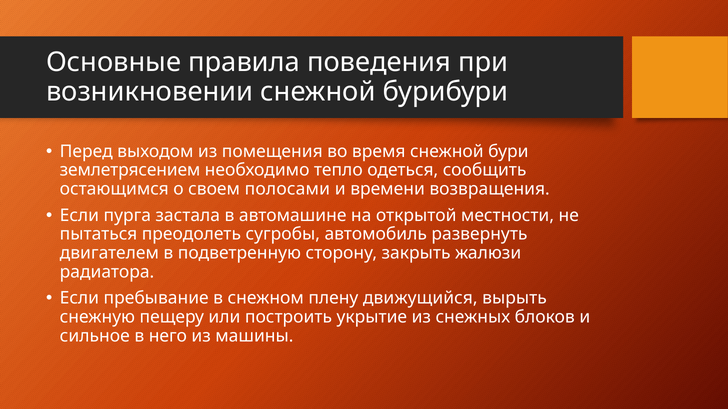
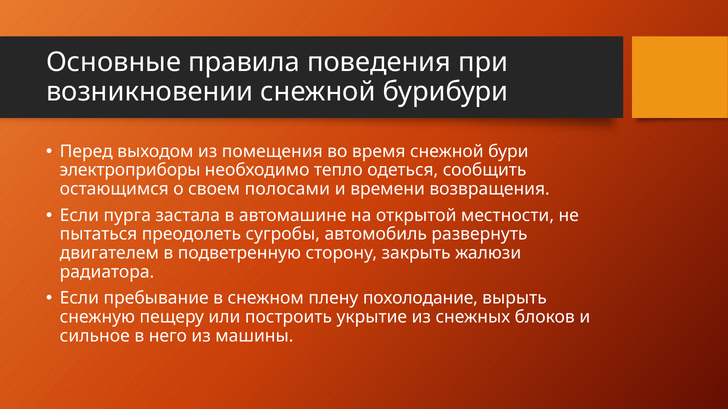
землетрясением: землетрясением -> электроприборы
движущийся: движущийся -> похолодание
